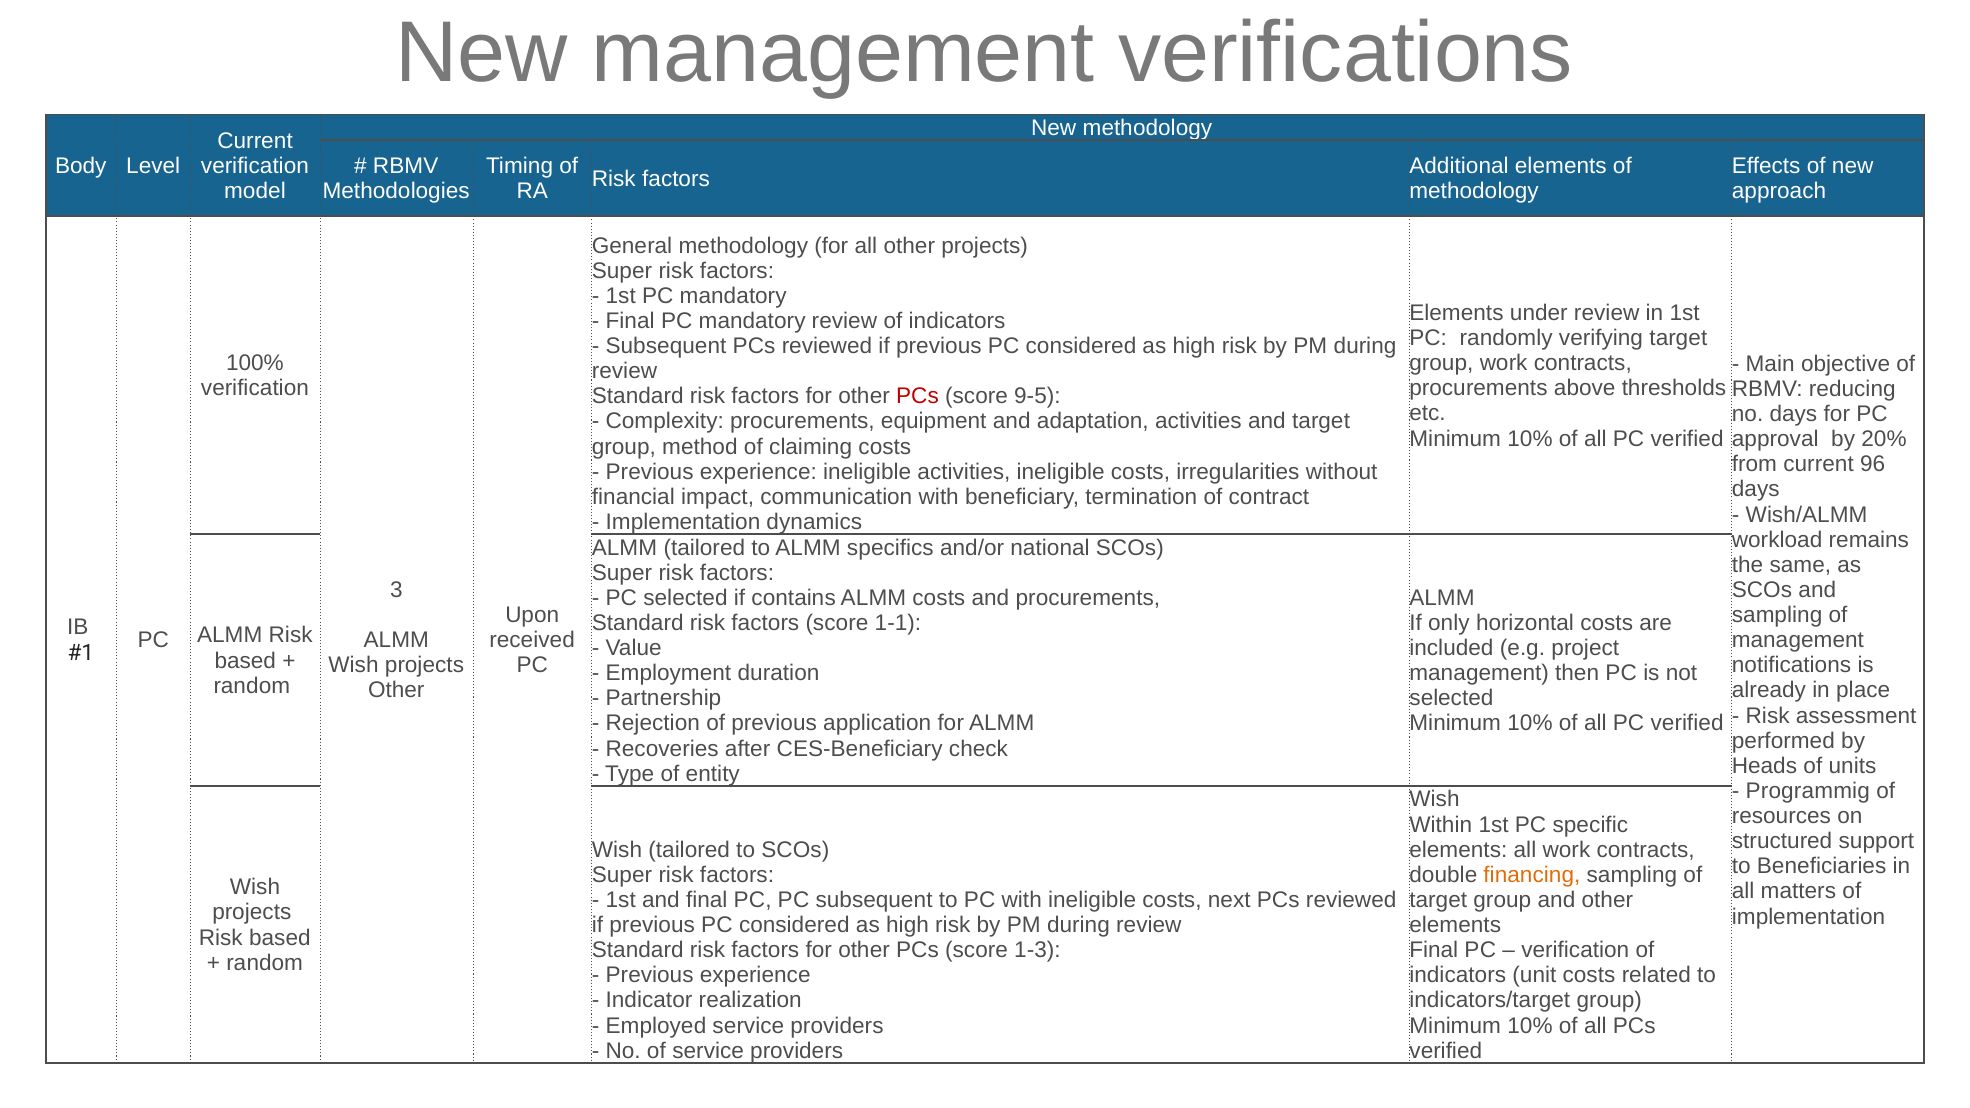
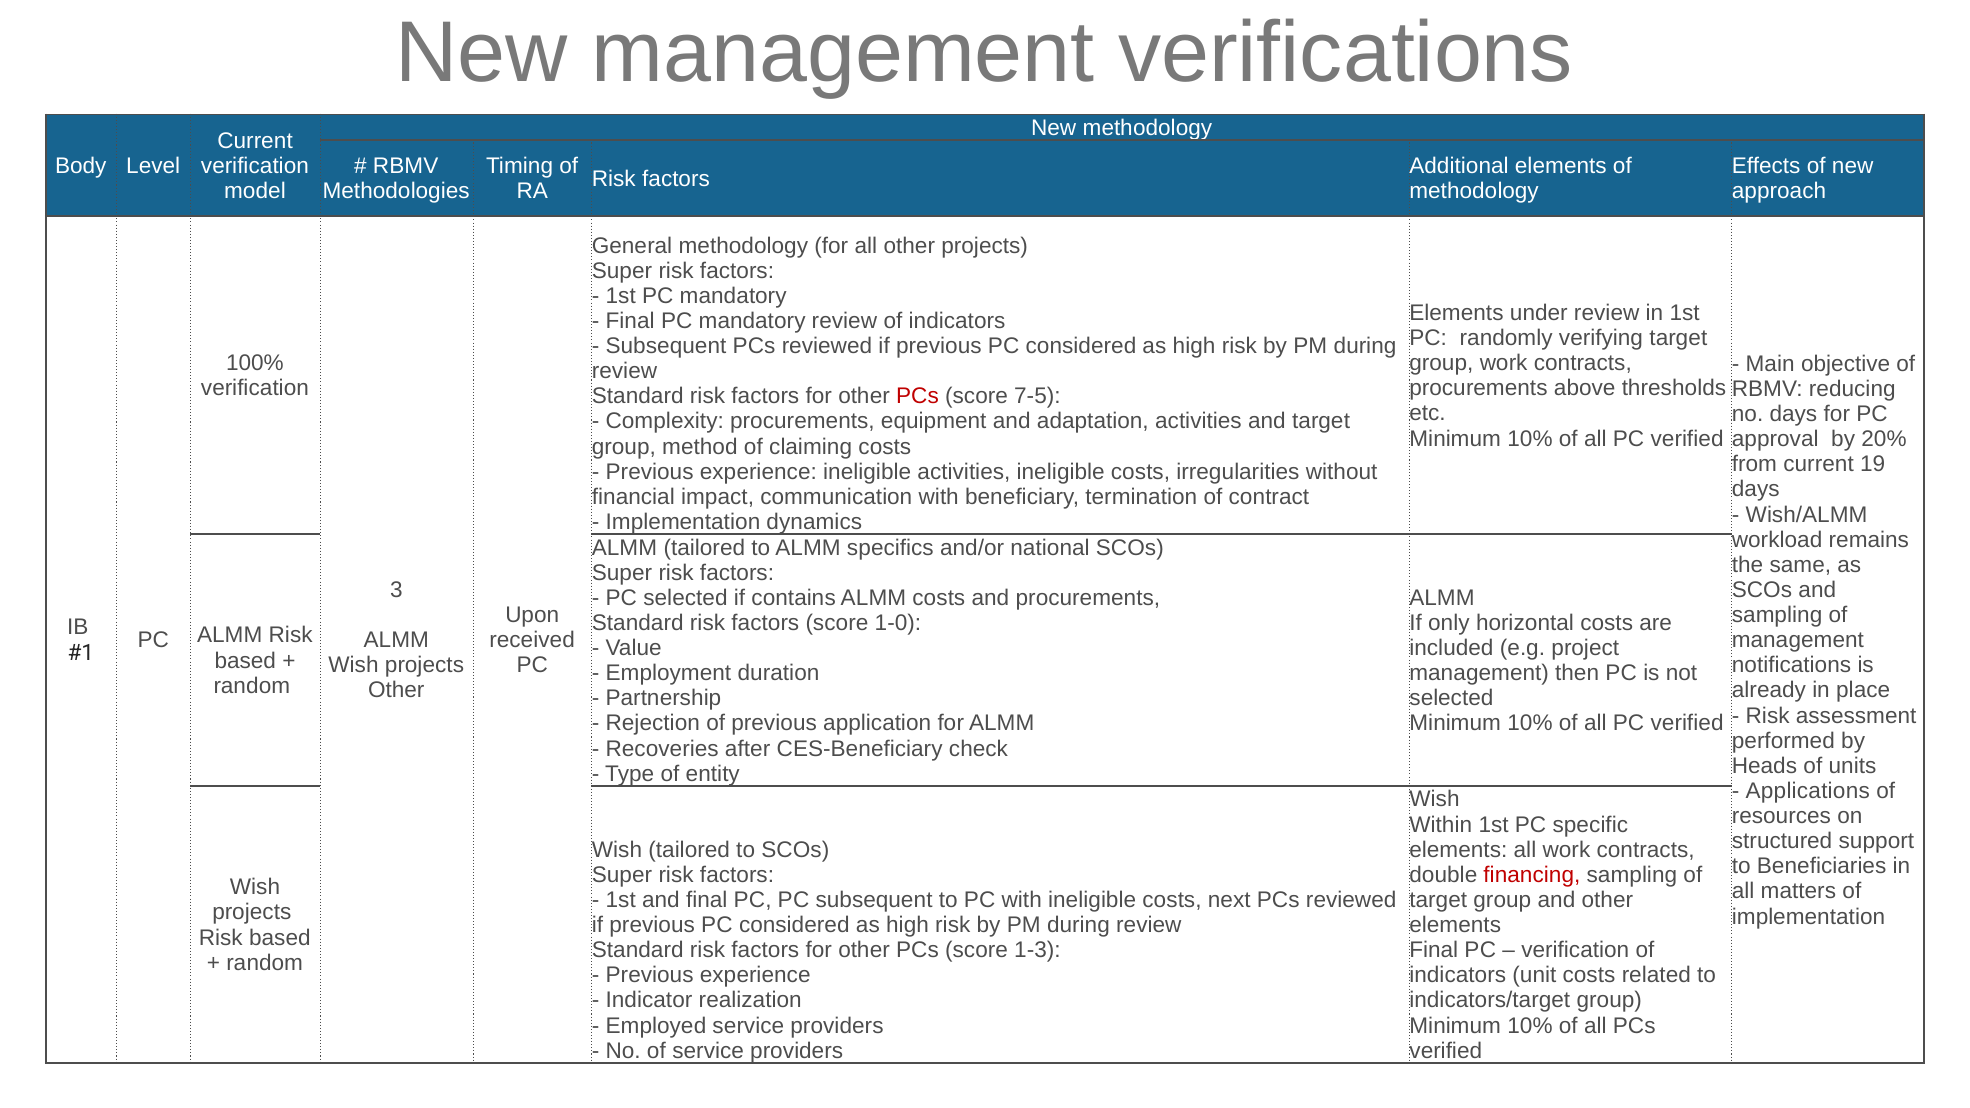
9-5: 9-5 -> 7-5
96: 96 -> 19
1-1: 1-1 -> 1-0
Programmig: Programmig -> Applications
financing colour: orange -> red
